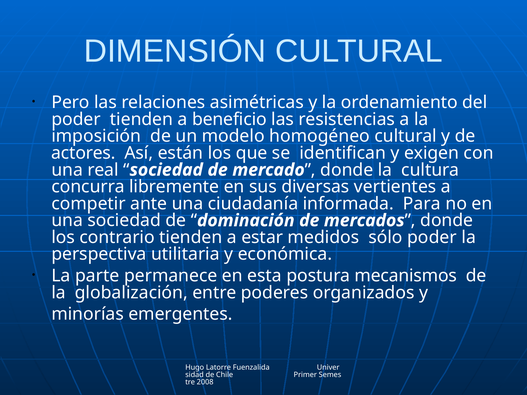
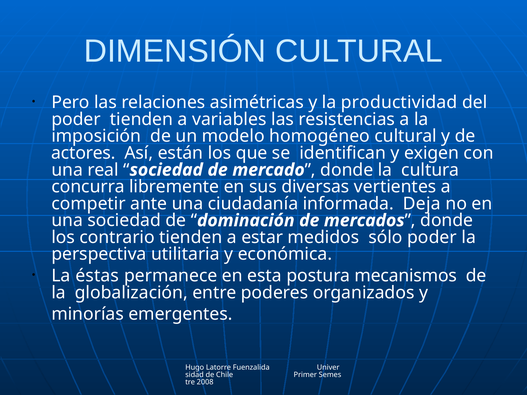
ordenamiento: ordenamiento -> productividad
beneficio: beneficio -> variables
Para: Para -> Deja
parte: parte -> éstas
